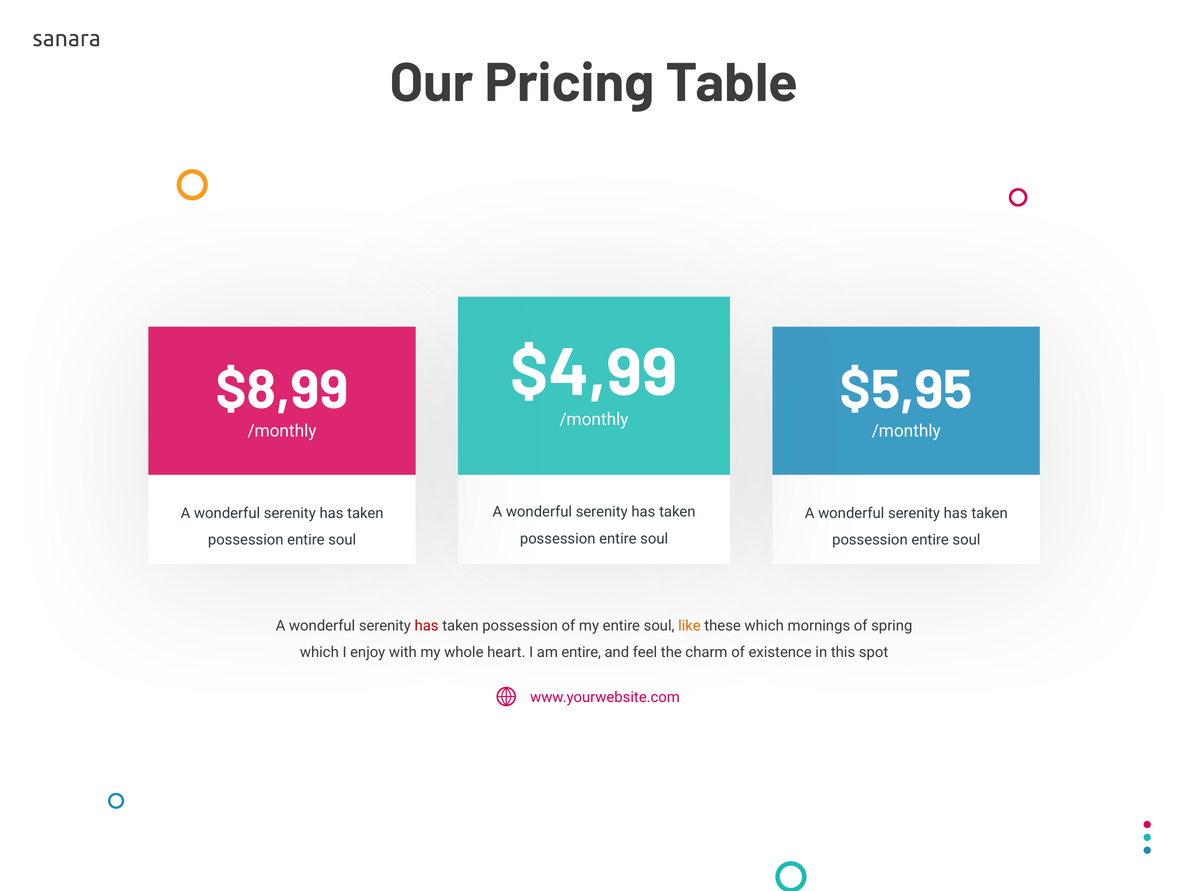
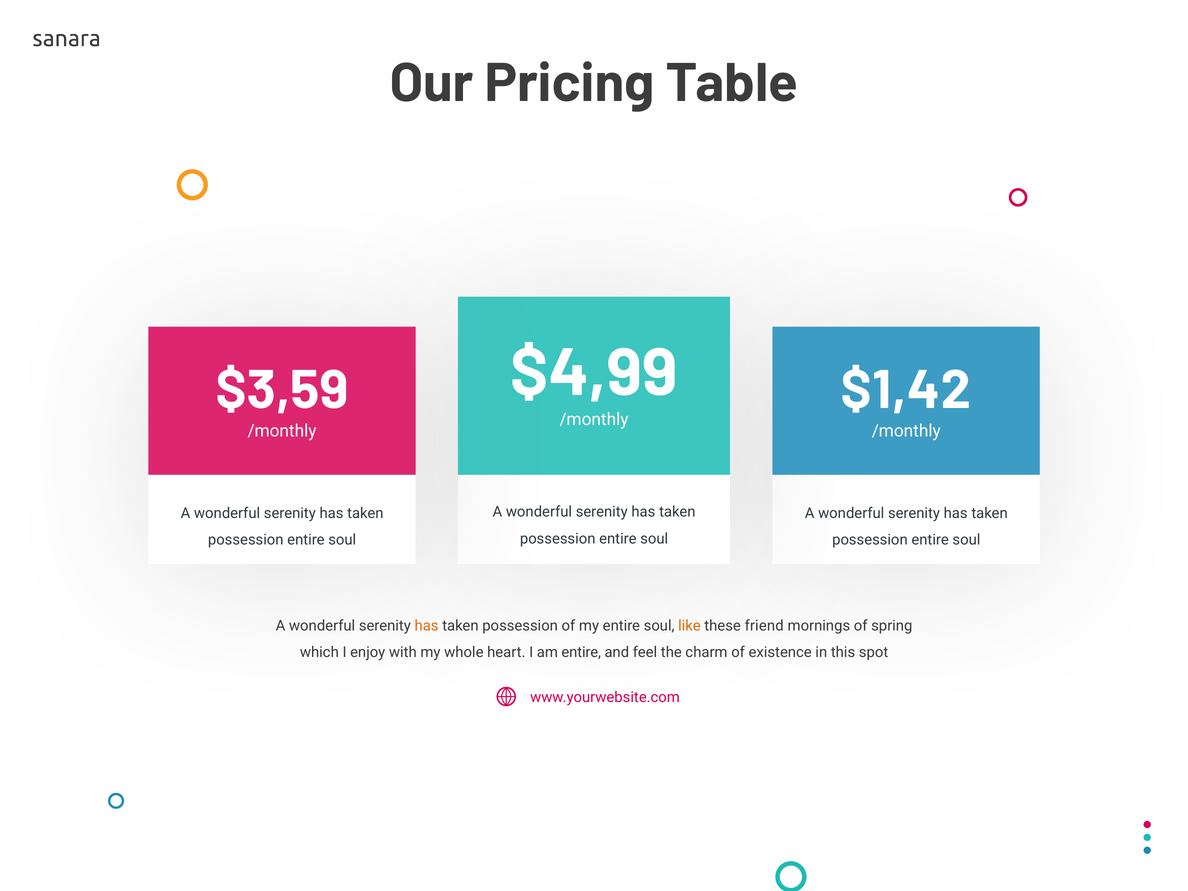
$8,99: $8,99 -> $3,59
$5,95: $5,95 -> $1,42
has at (427, 626) colour: red -> orange
these which: which -> friend
